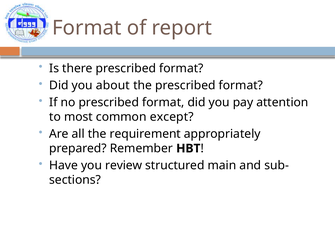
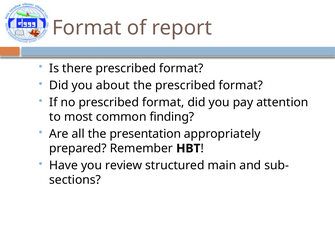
except: except -> finding
requirement: requirement -> presentation
